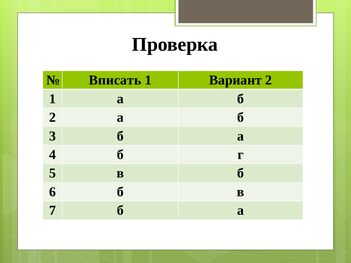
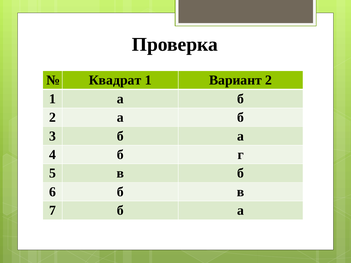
Вписать: Вписать -> Квадрат
